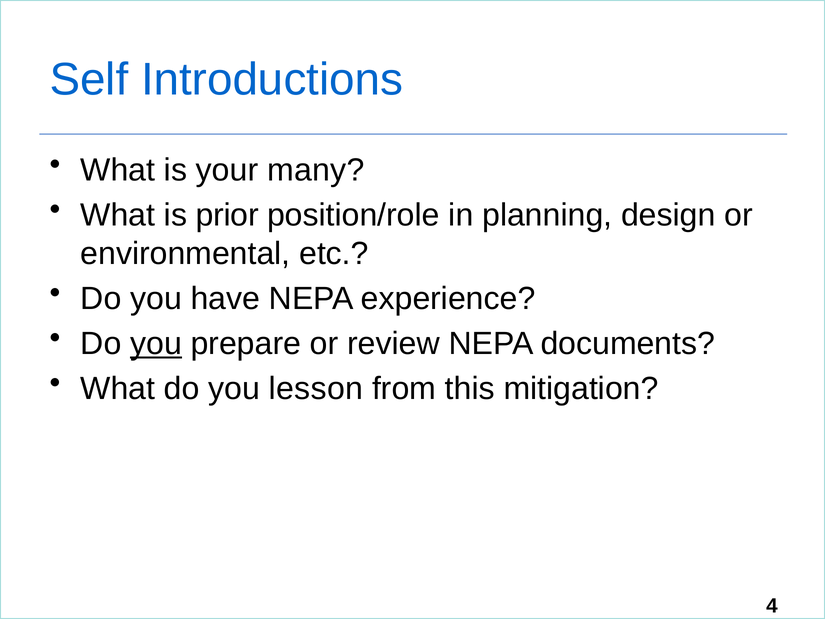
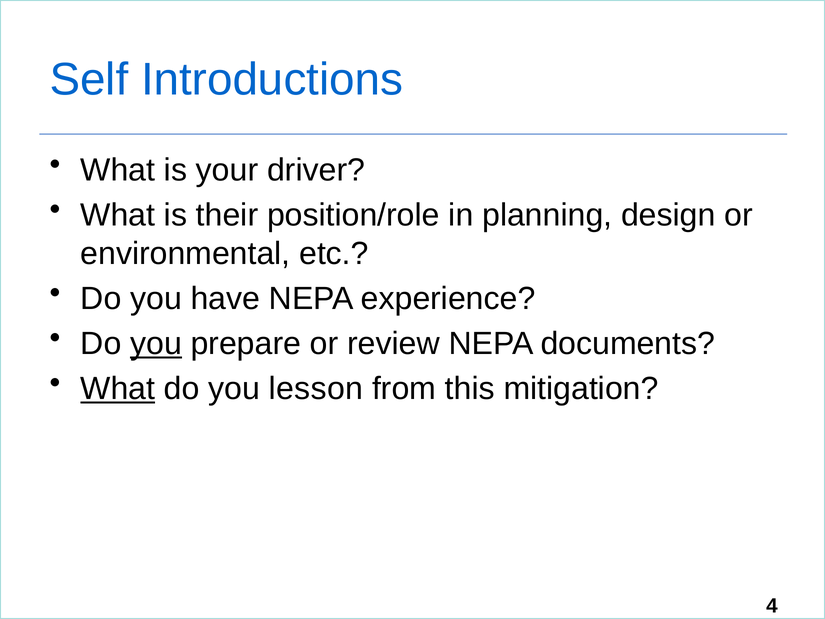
many: many -> driver
prior: prior -> their
What at (118, 388) underline: none -> present
